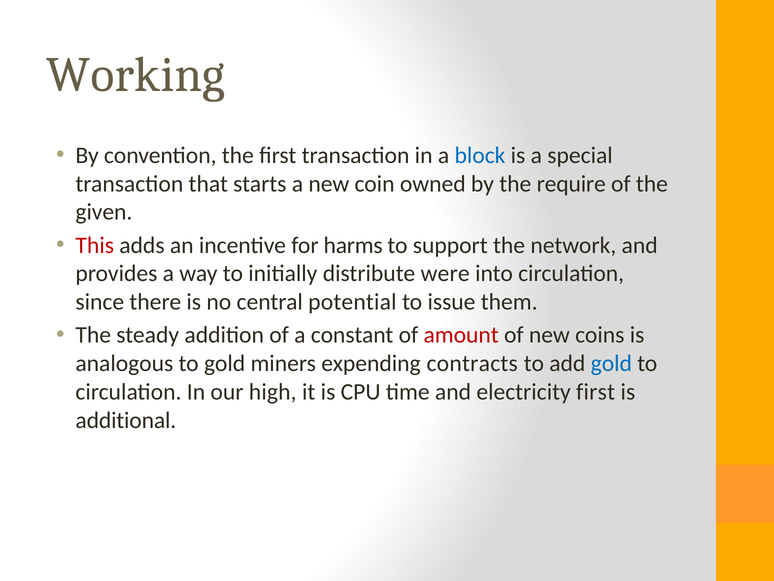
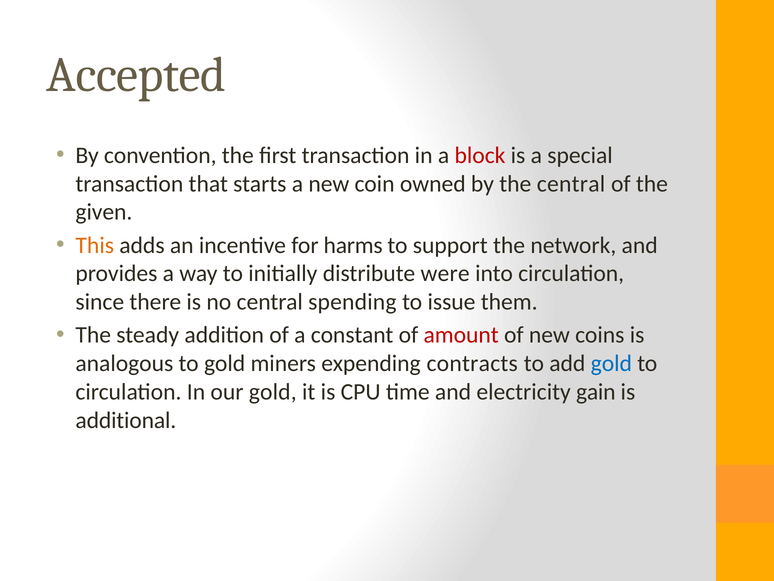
Working: Working -> Accepted
block colour: blue -> red
the require: require -> central
This colour: red -> orange
potential: potential -> spending
our high: high -> gold
electricity first: first -> gain
